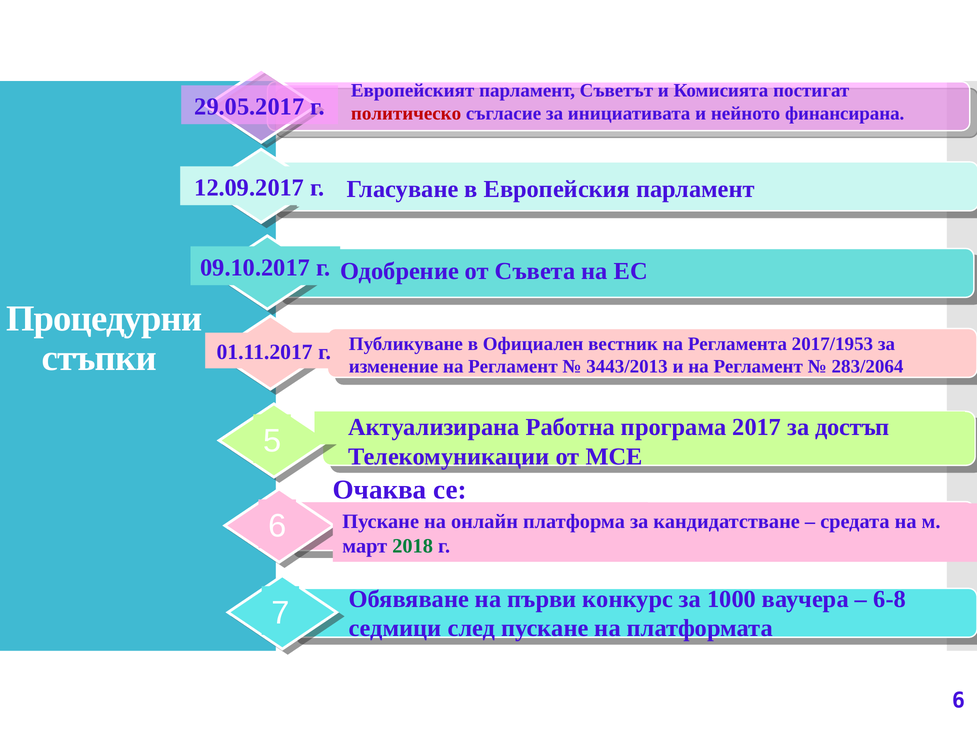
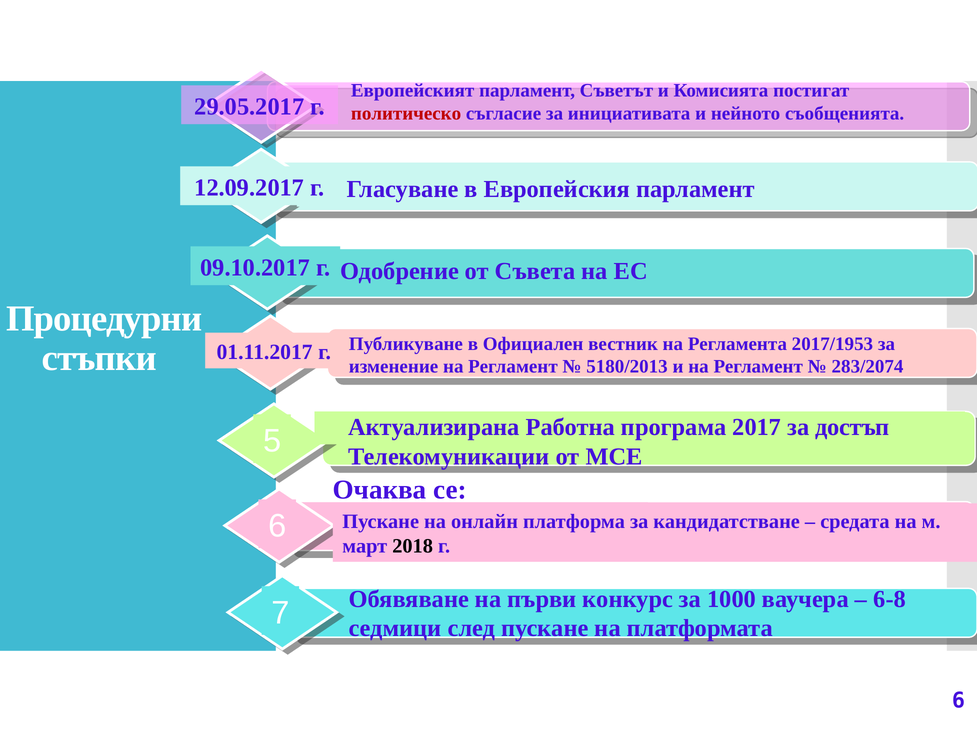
финансирана: финансирана -> съобщенията
3443/2013: 3443/2013 -> 5180/2013
283/2064: 283/2064 -> 283/2074
2018 colour: green -> black
